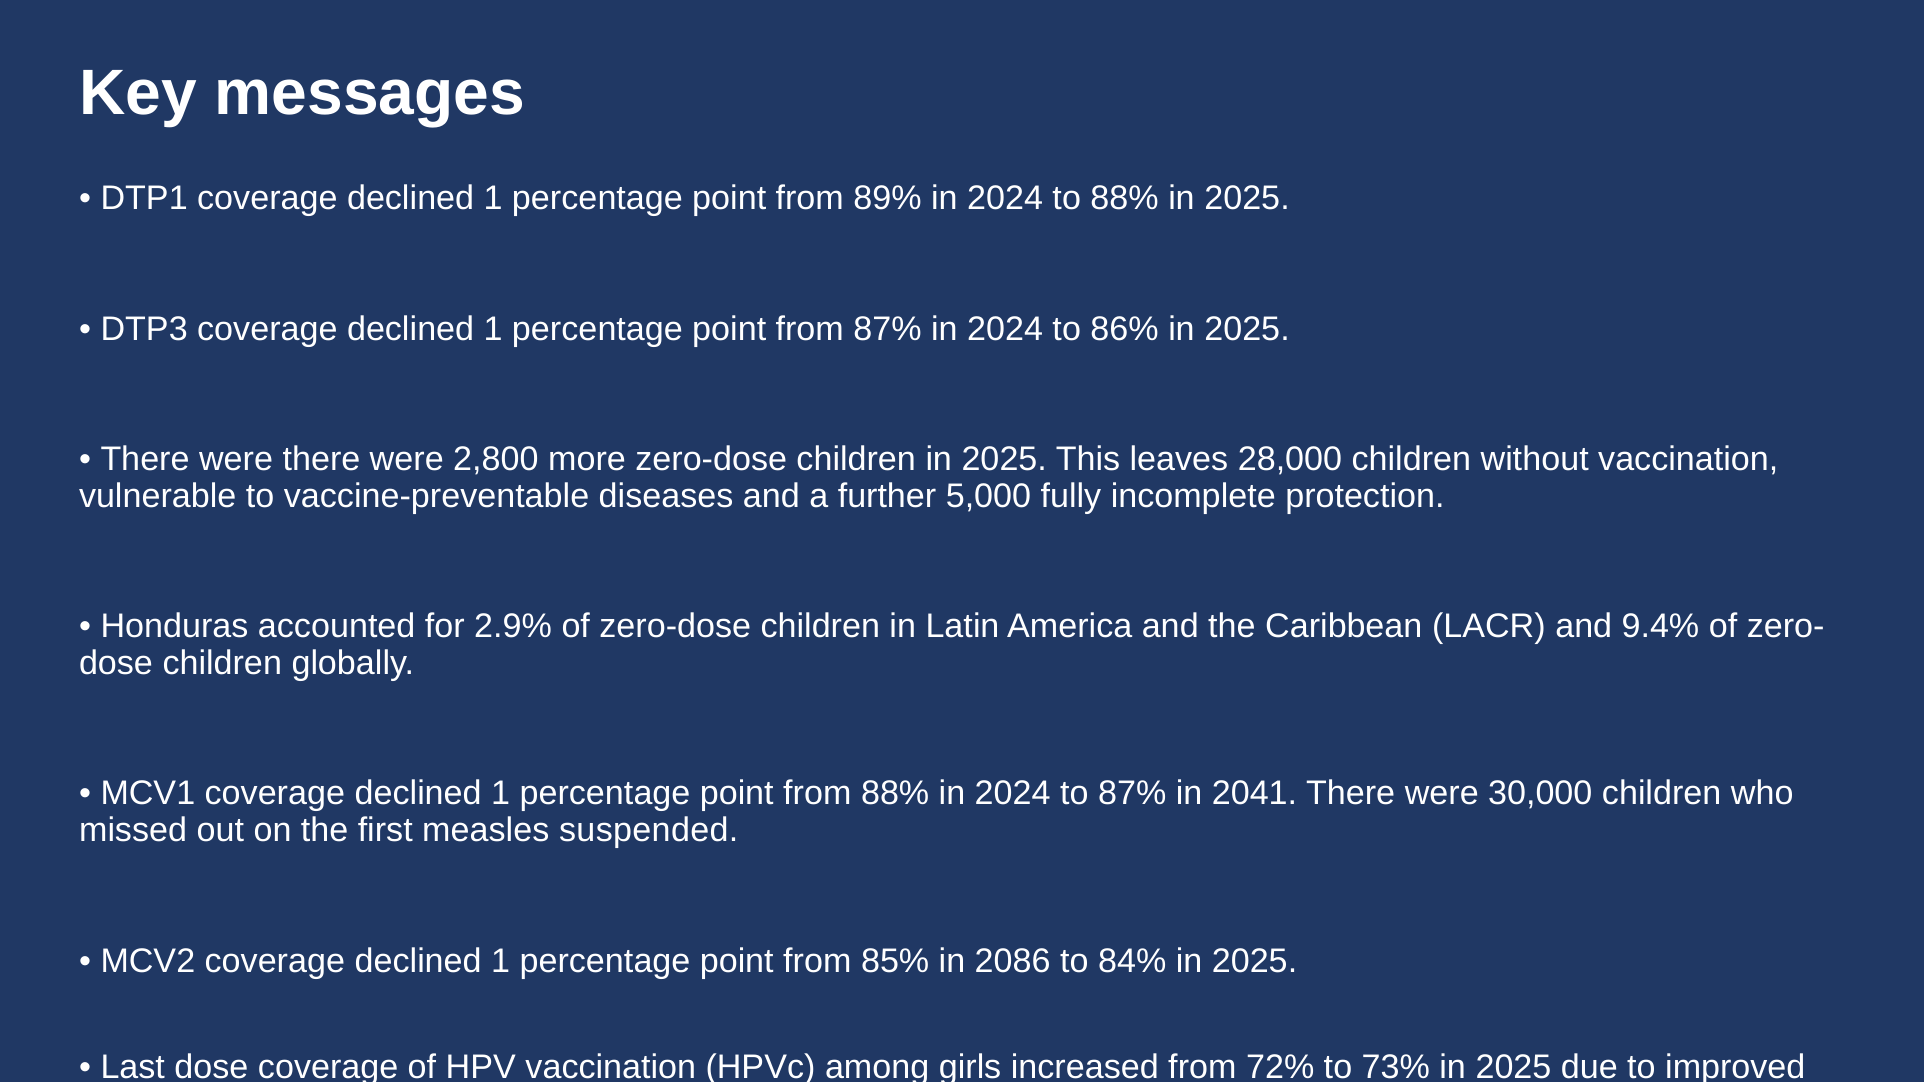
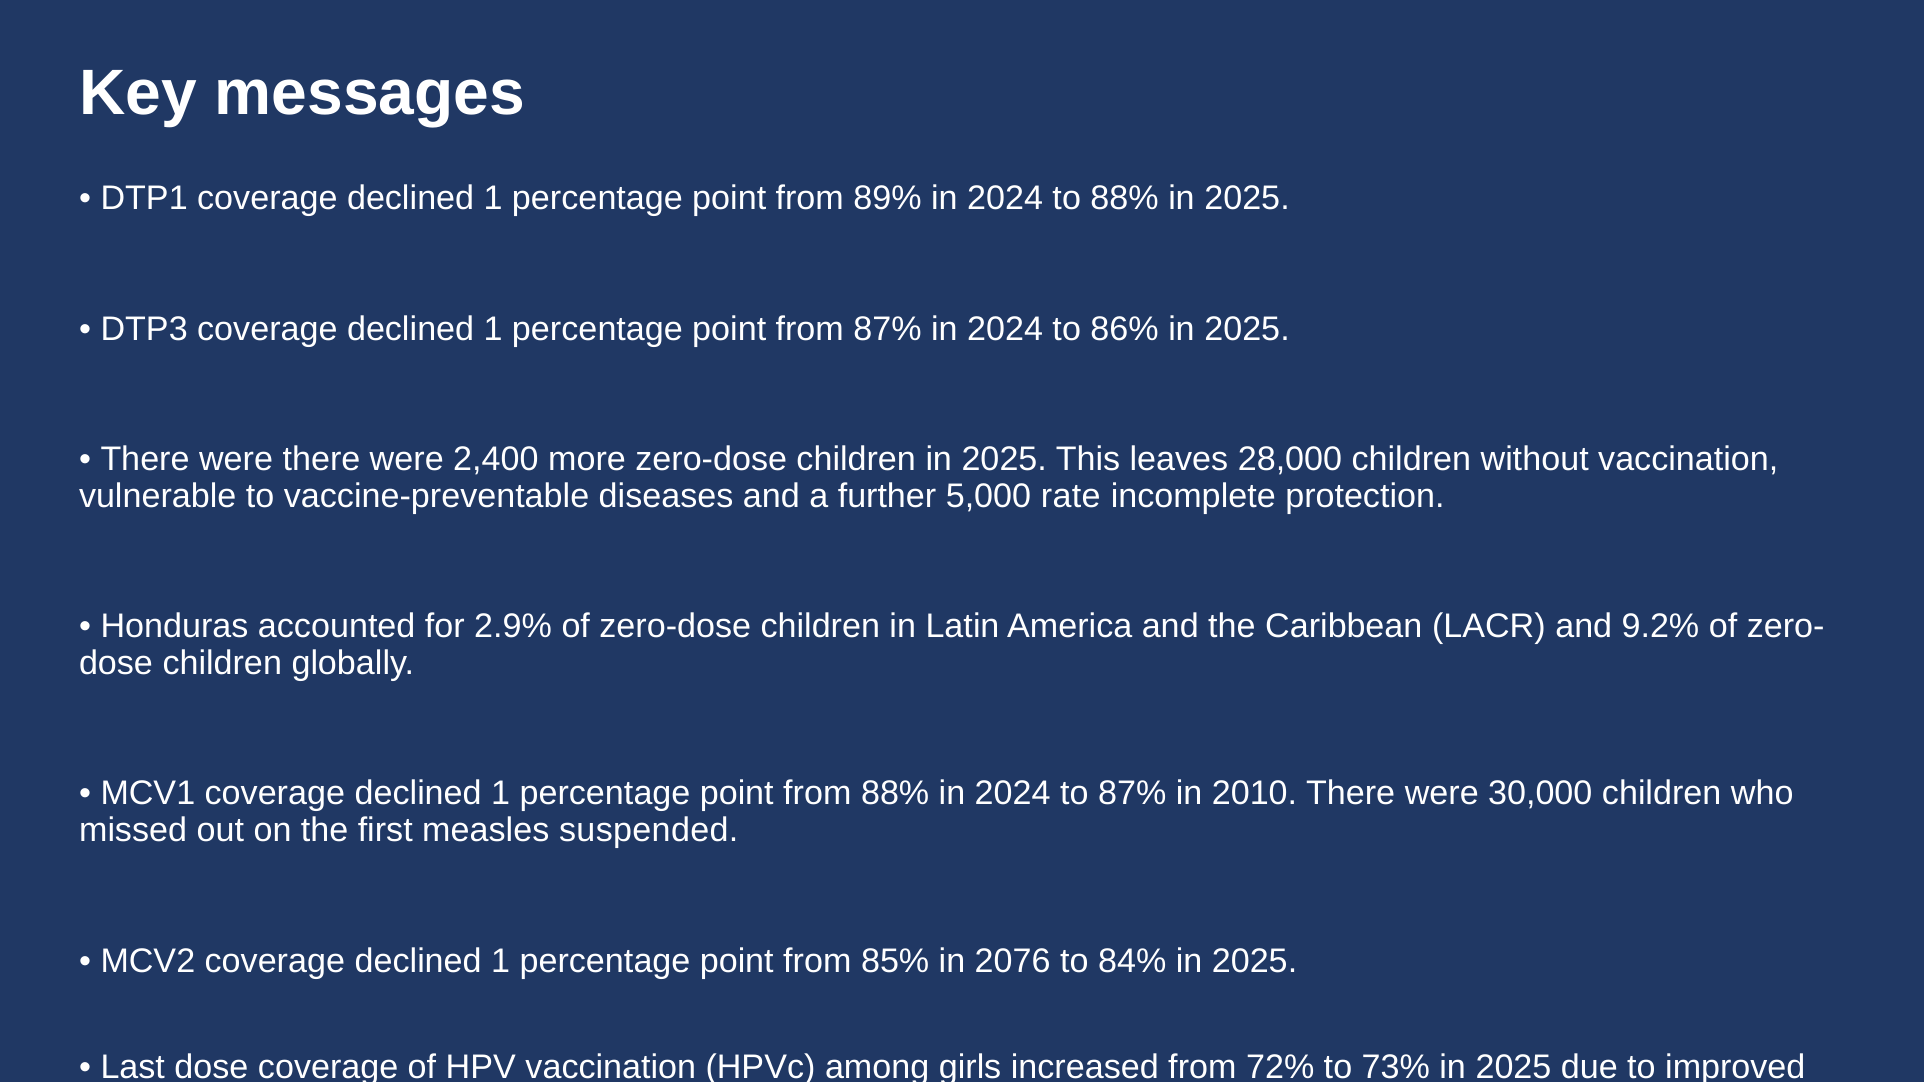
2,800: 2,800 -> 2,400
fully: fully -> rate
9.4%: 9.4% -> 9.2%
2041: 2041 -> 2010
2086: 2086 -> 2076
